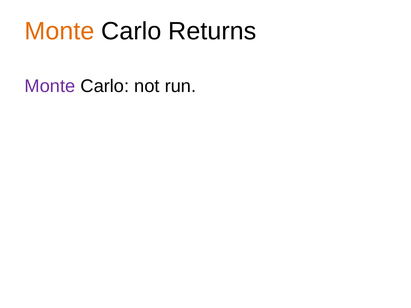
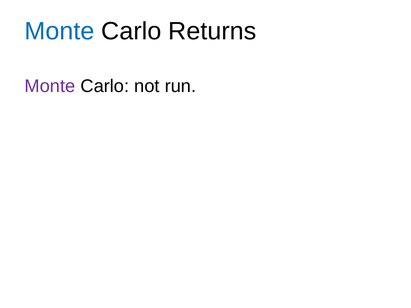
Monte at (59, 31) colour: orange -> blue
